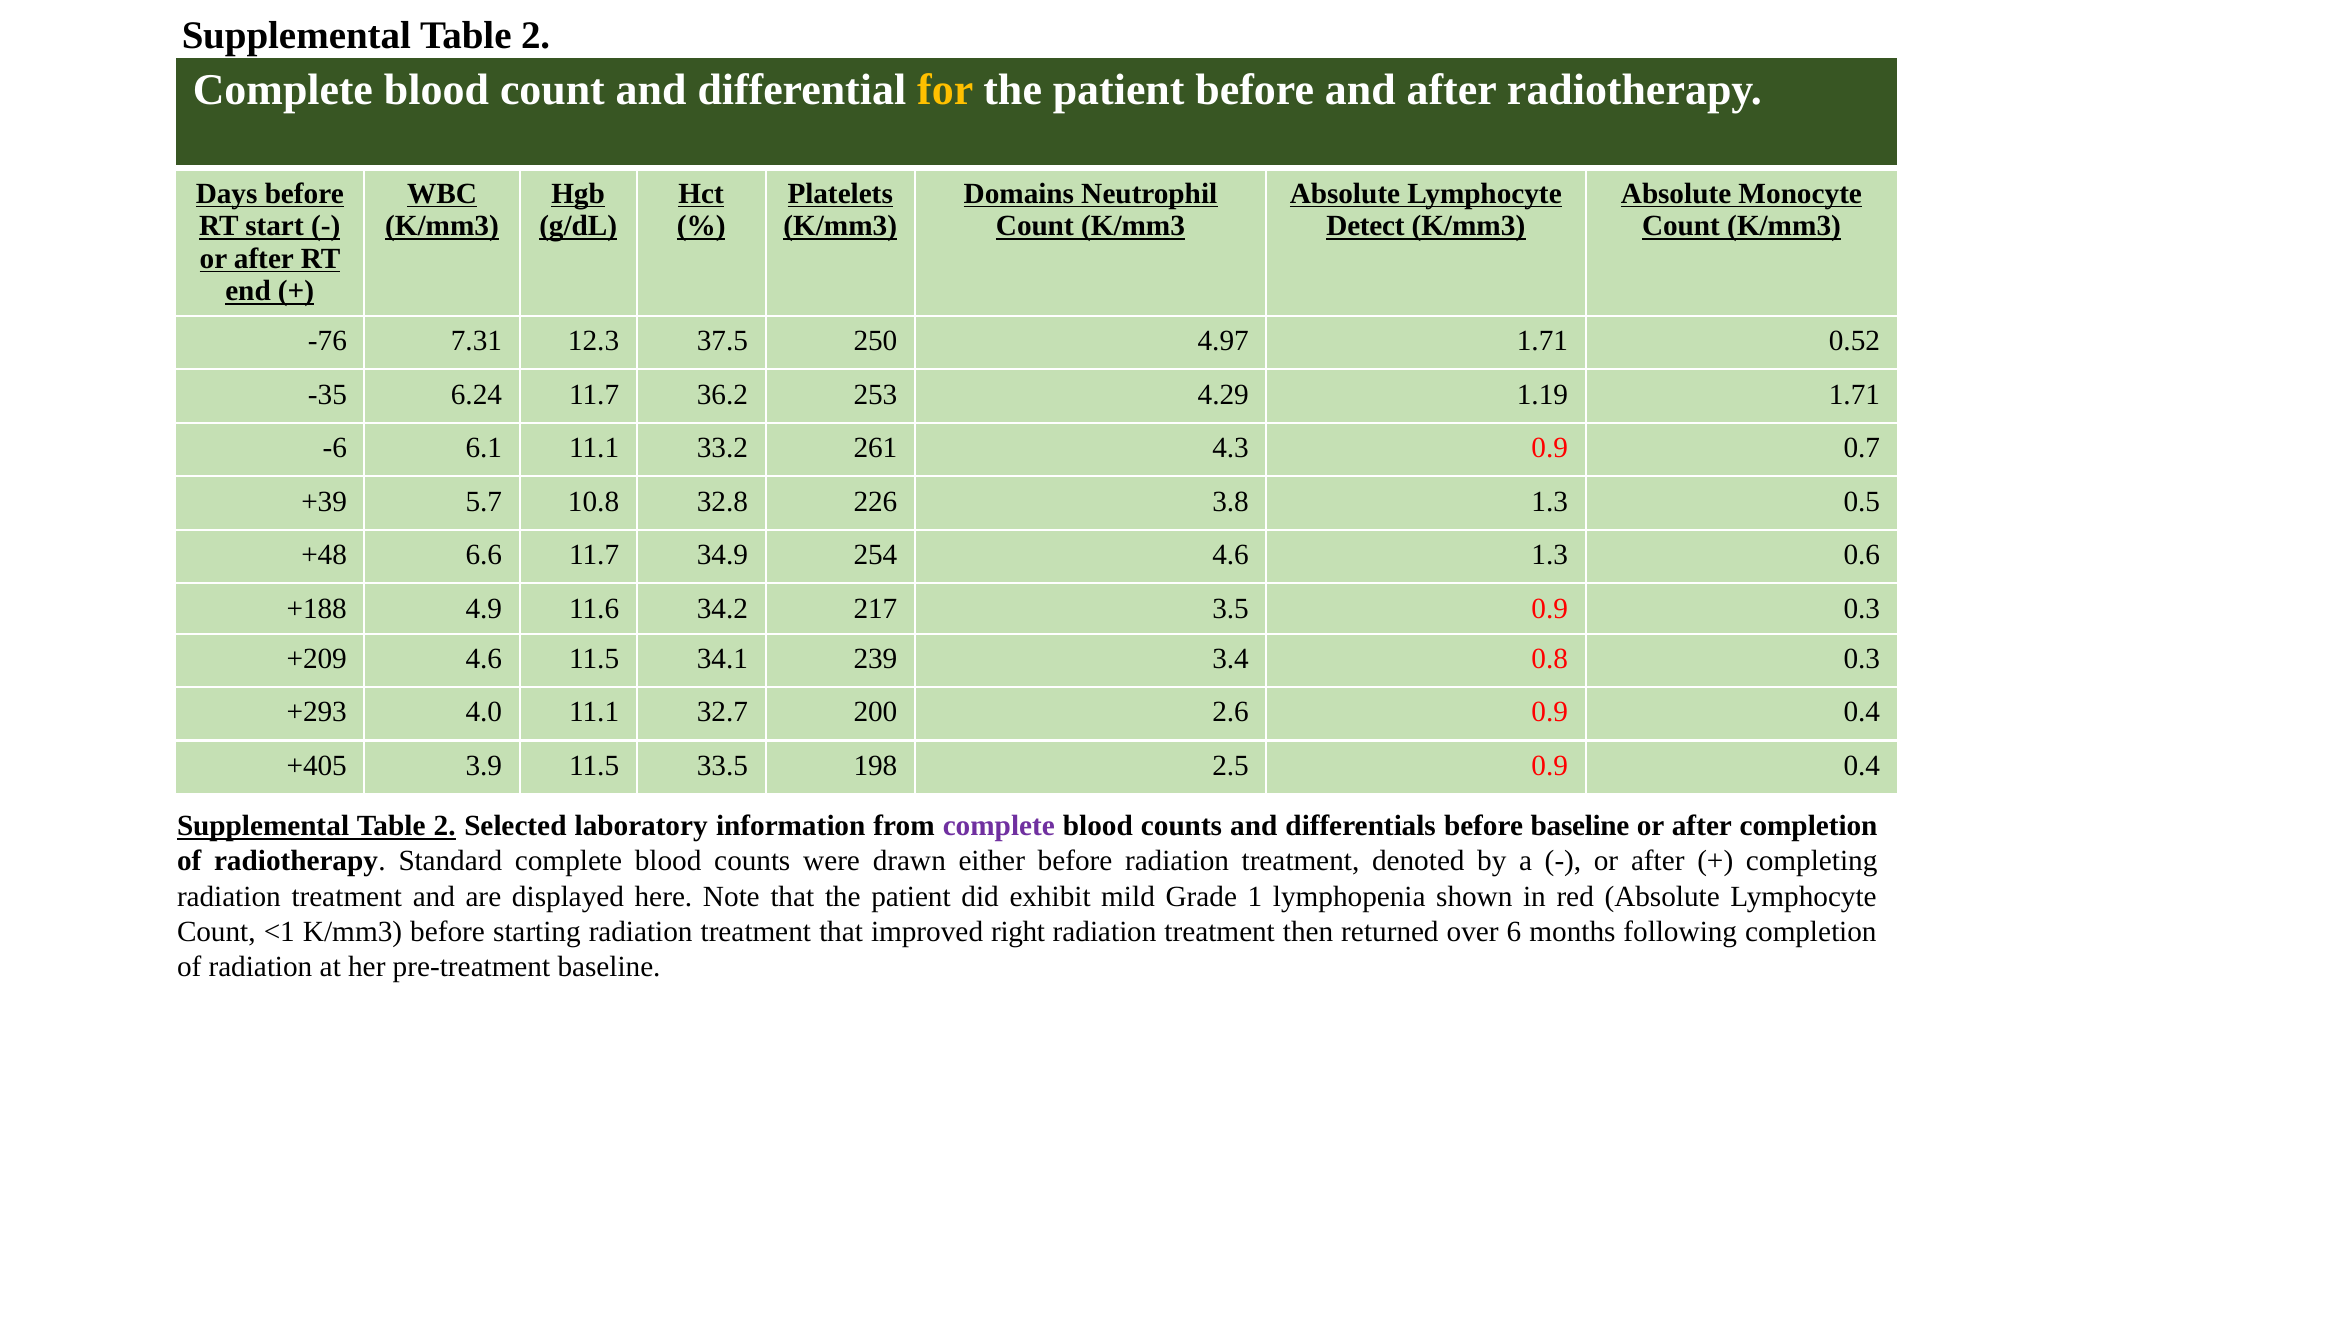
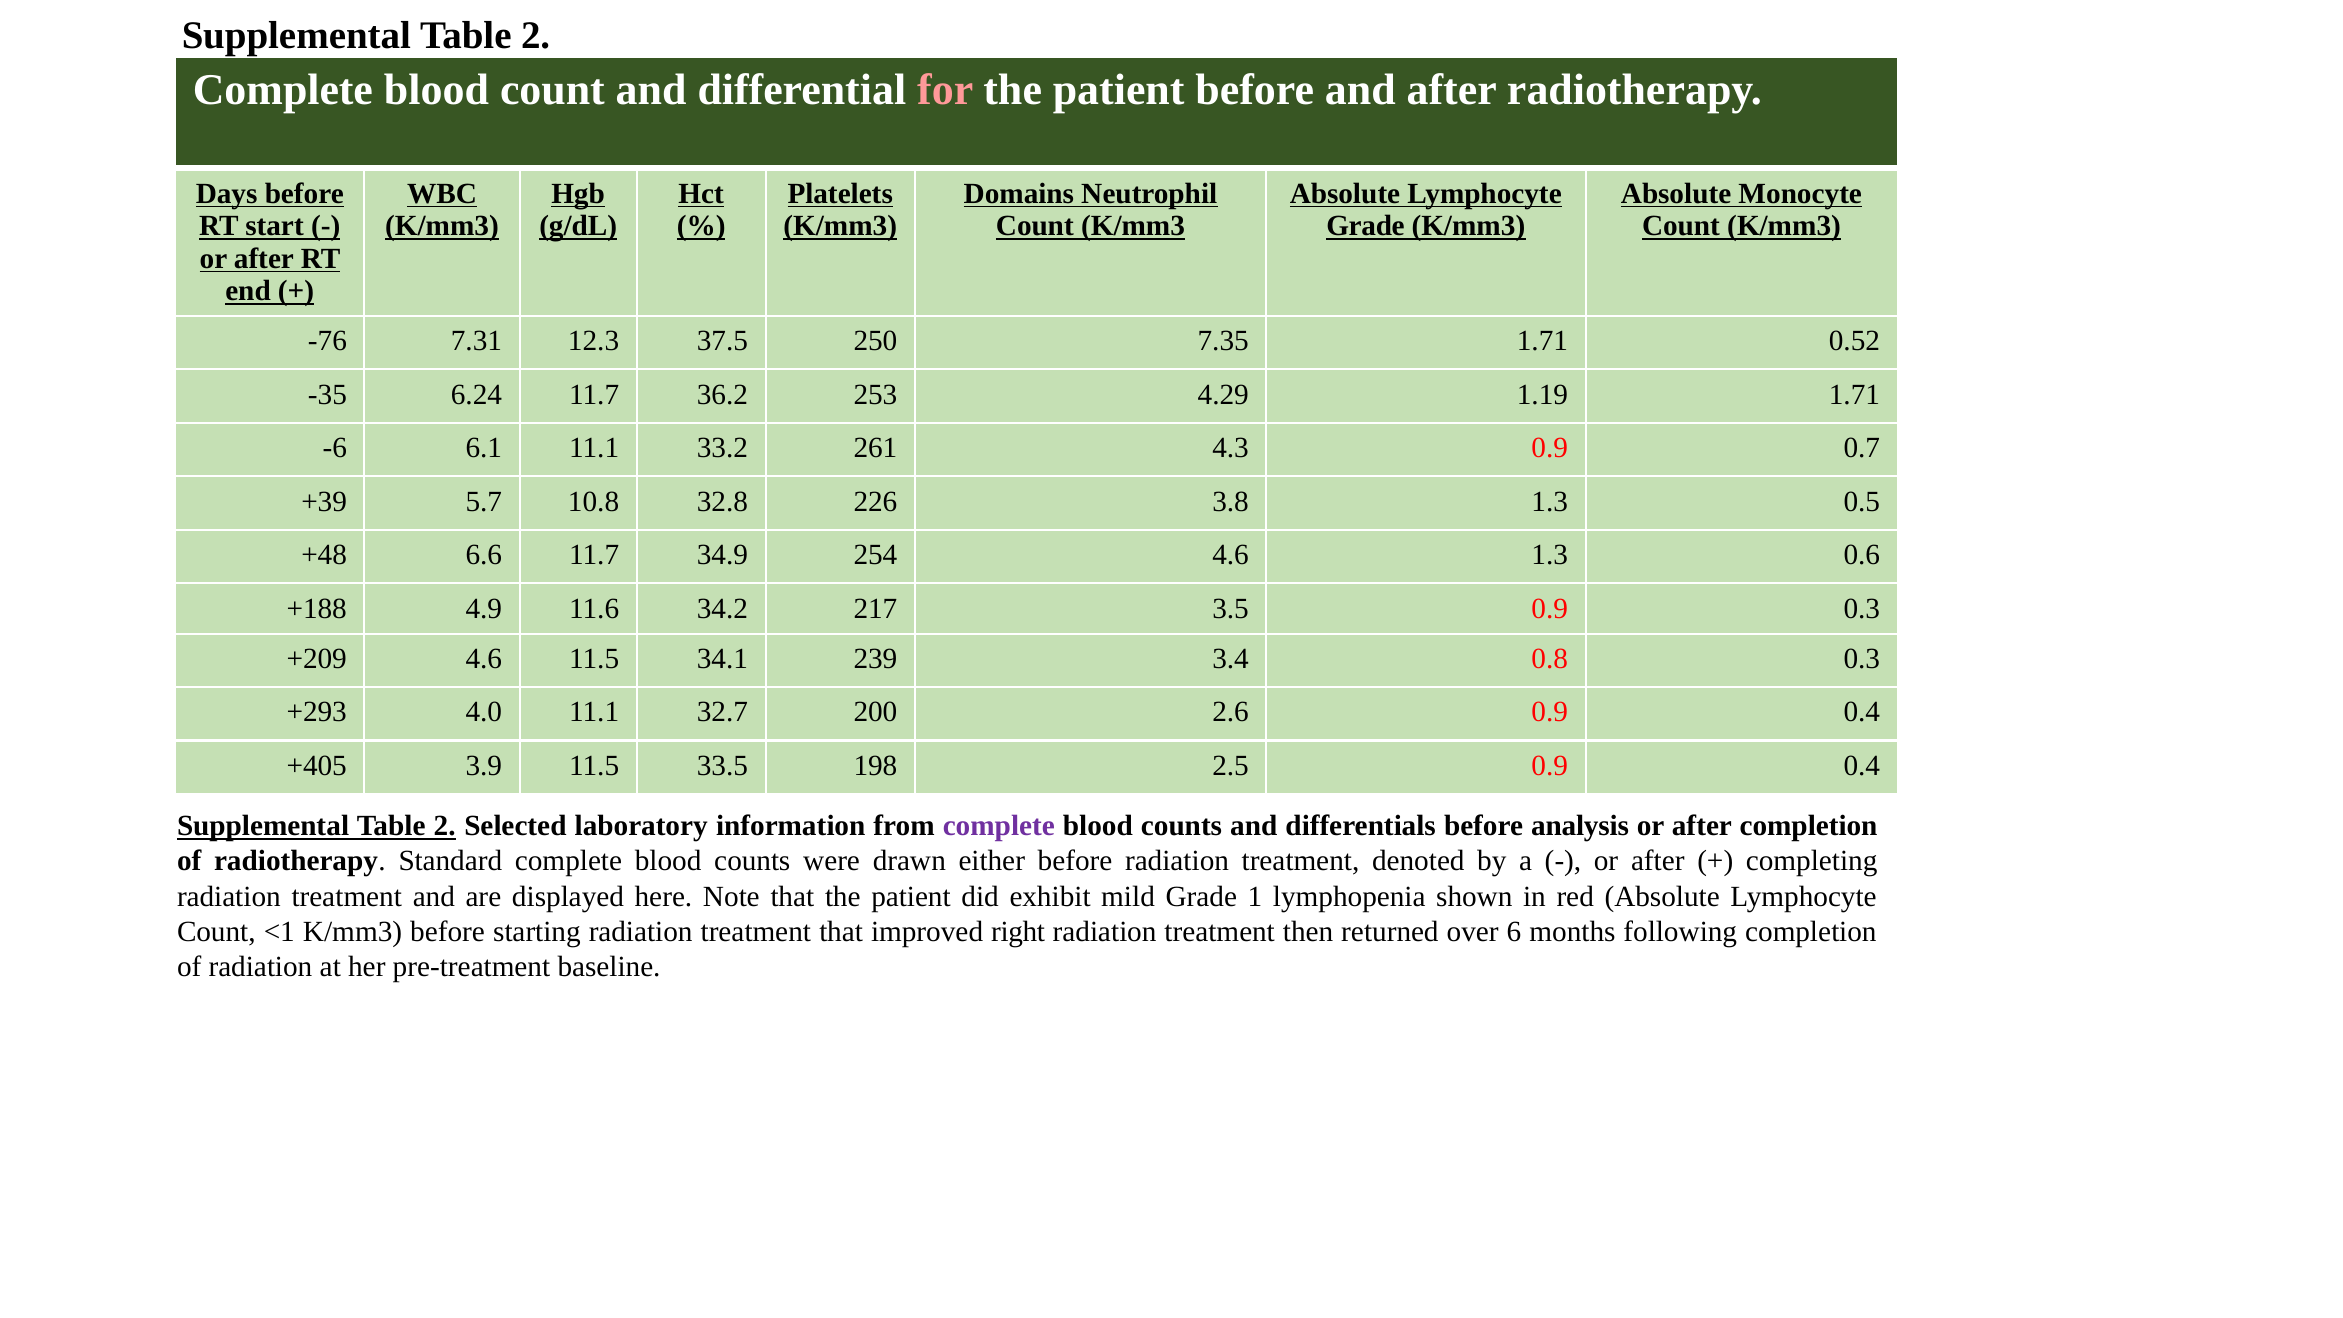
for colour: yellow -> pink
Detect at (1365, 226): Detect -> Grade
4.97: 4.97 -> 7.35
before baseline: baseline -> analysis
